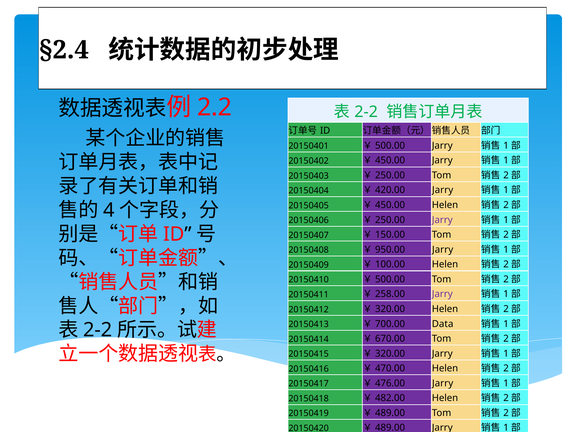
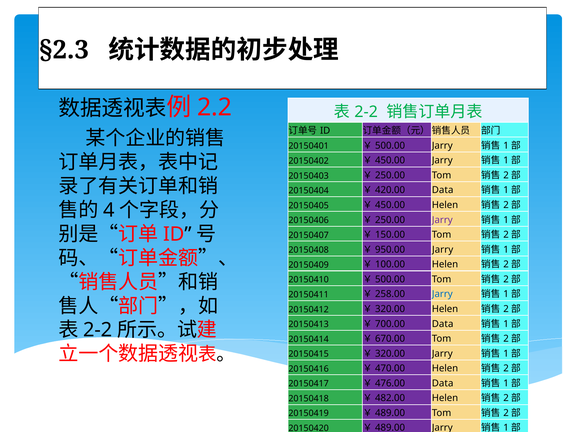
§2.4: §2.4 -> §2.3
Jarry at (443, 190): Jarry -> Data
Jarry at (442, 294) colour: purple -> blue
Jarry at (443, 383): Jarry -> Data
